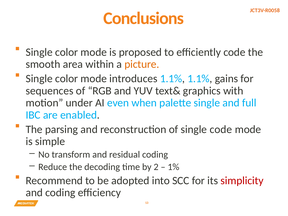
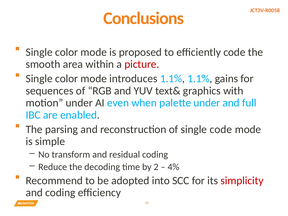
picture colour: orange -> red
palette single: single -> under
1%: 1% -> 4%
